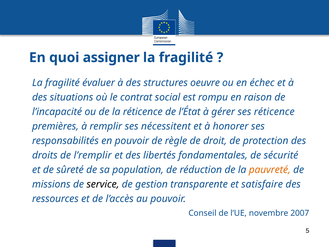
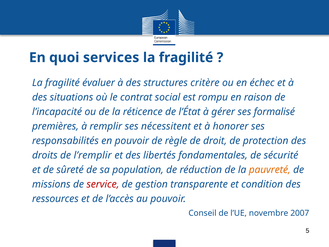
assigner: assigner -> services
oeuvre: oeuvre -> critère
ses réticence: réticence -> formalisé
service colour: black -> red
satisfaire: satisfaire -> condition
